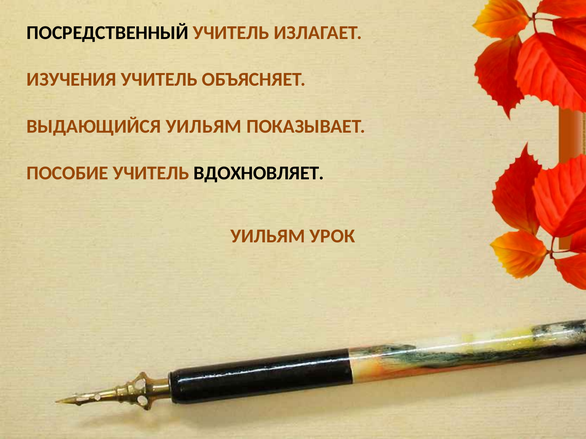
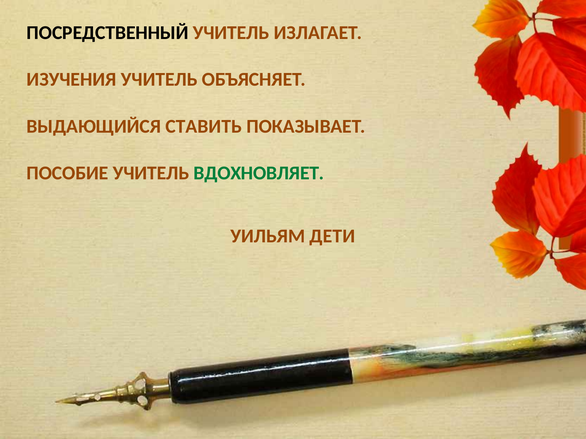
ВЫДАЮЩИЙСЯ УИЛЬЯМ: УИЛЬЯМ -> СТАВИТЬ
ВДОХНОВЛЯЕТ colour: black -> green
УРОК: УРОК -> ДЕТИ
